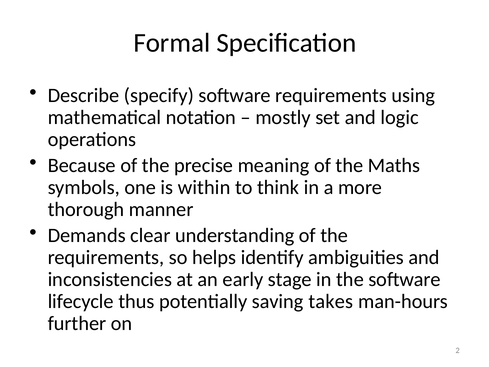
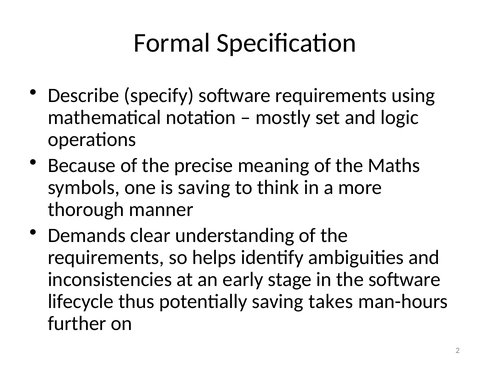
is within: within -> saving
